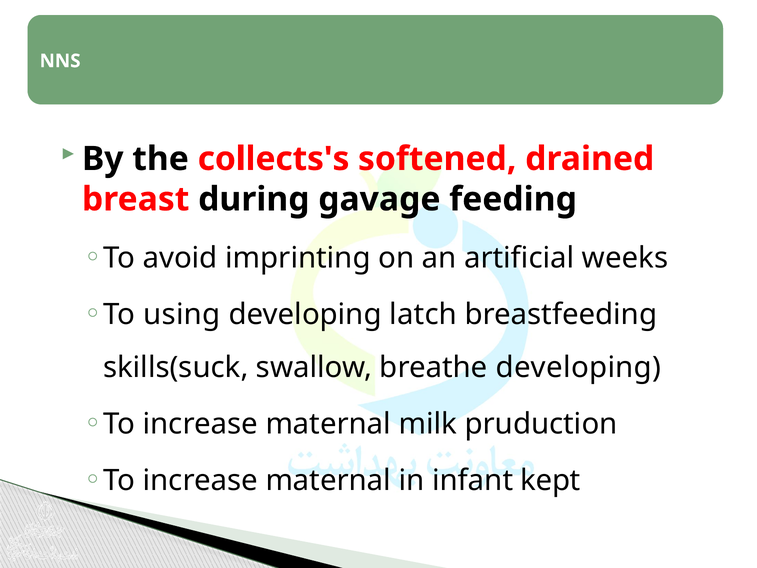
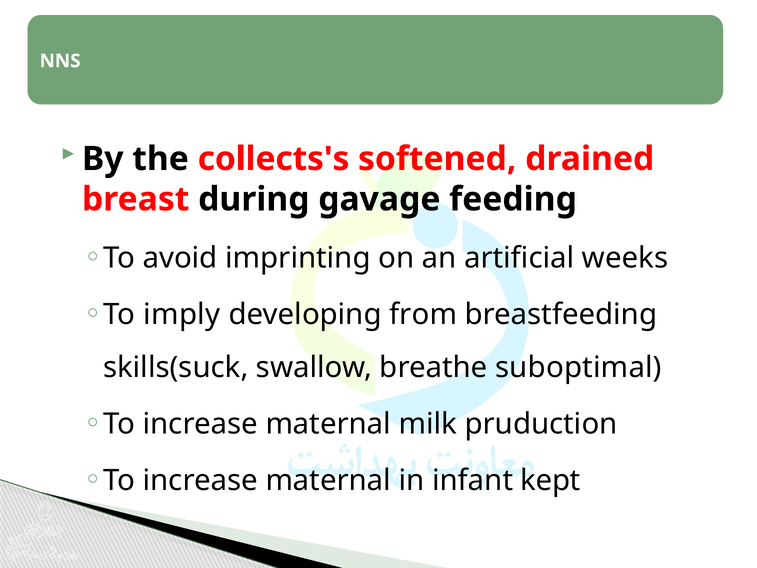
using: using -> imply
latch: latch -> from
breathe developing: developing -> suboptimal
